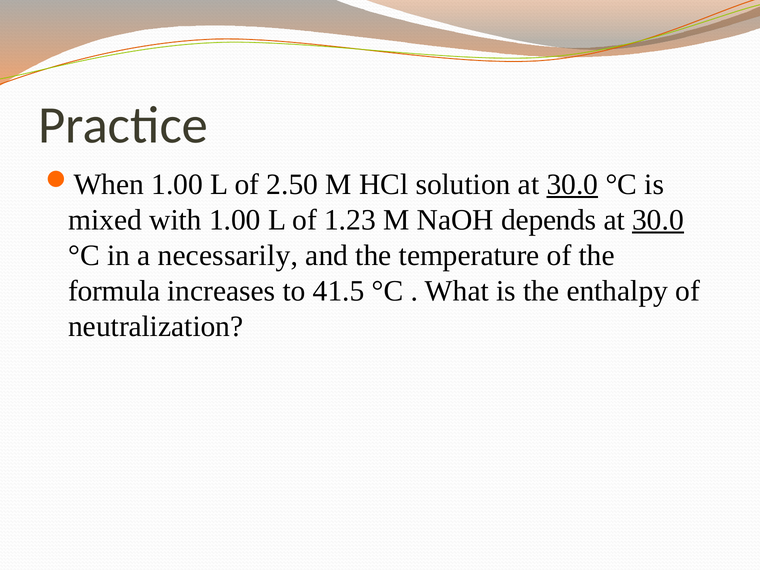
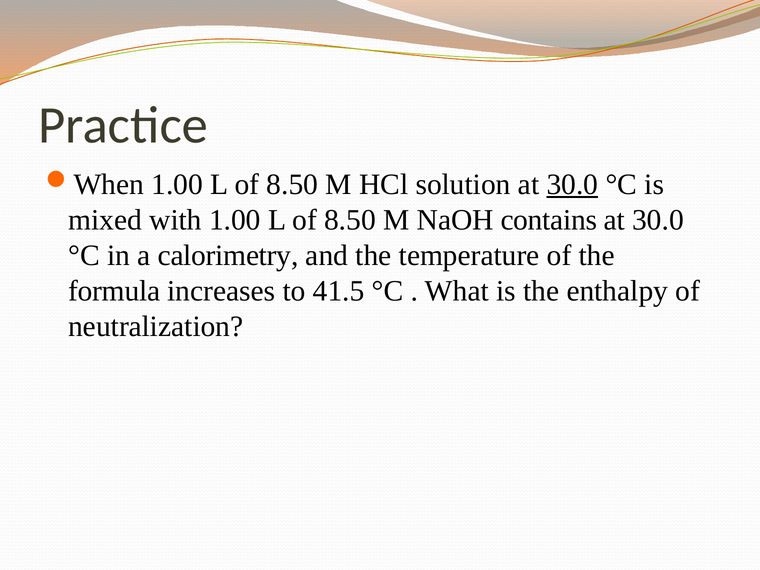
2.50 at (292, 184): 2.50 -> 8.50
1.23 at (350, 220): 1.23 -> 8.50
depends: depends -> contains
30.0 at (658, 220) underline: present -> none
necessarily: necessarily -> calorimetry
